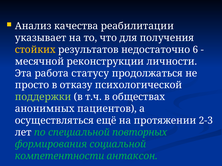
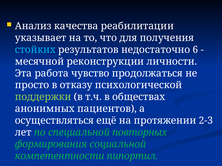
стойких colour: yellow -> light blue
статусу: статусу -> чувство
антаксон: антаксон -> пипортил
